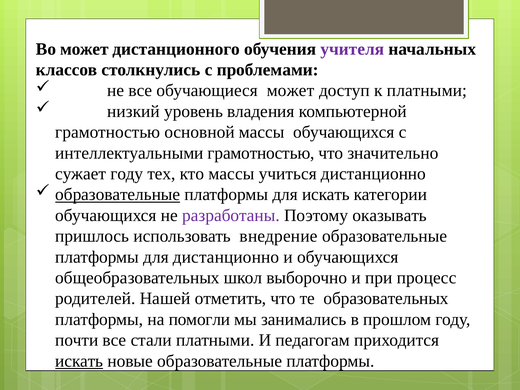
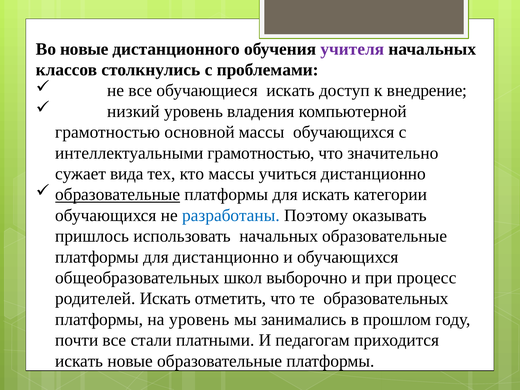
Во может: может -> новые
обучающиеся может: может -> искать
к платными: платными -> внедрение
сужает году: году -> вида
разработаны colour: purple -> blue
использовать внедрение: внедрение -> начальных
родителей Нашей: Нашей -> Искать
на помогли: помогли -> уровень
искать at (79, 361) underline: present -> none
